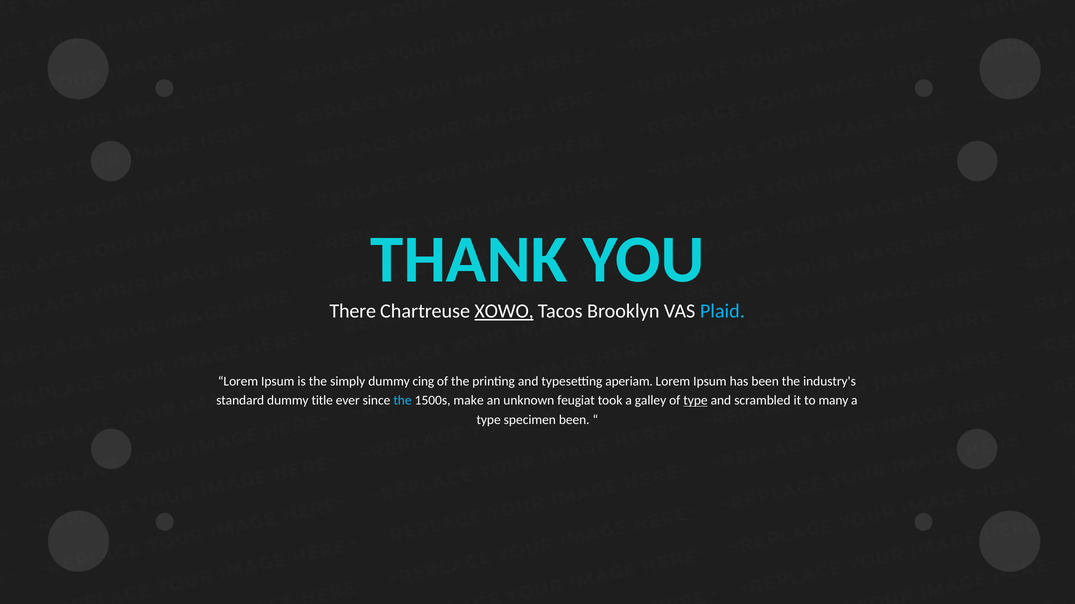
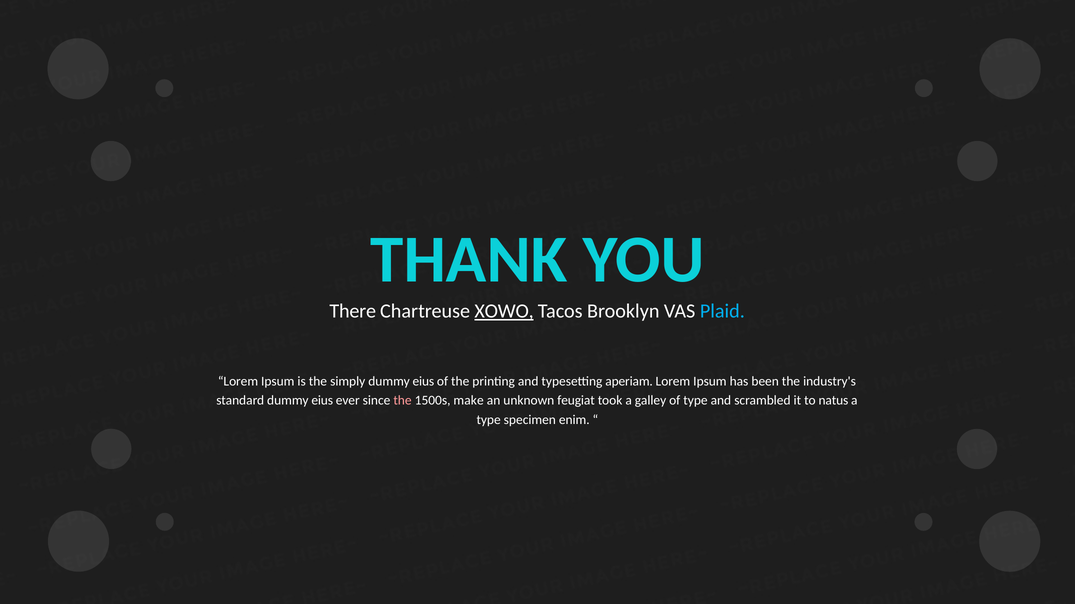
simply dummy cing: cing -> eius
standard dummy title: title -> eius
the at (402, 401) colour: light blue -> pink
type at (695, 401) underline: present -> none
many: many -> natus
specimen been: been -> enim
